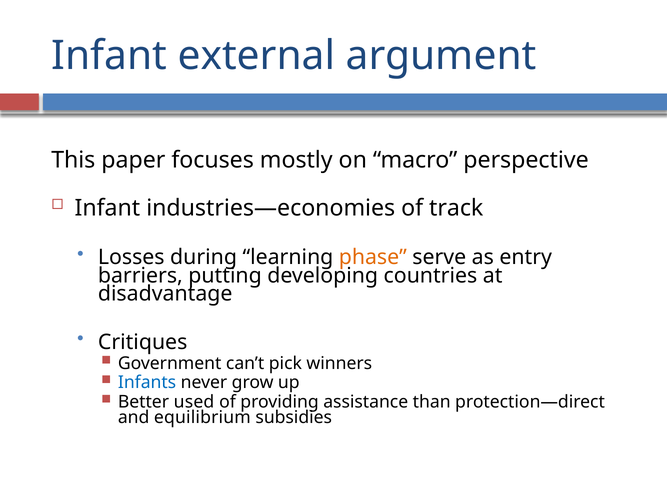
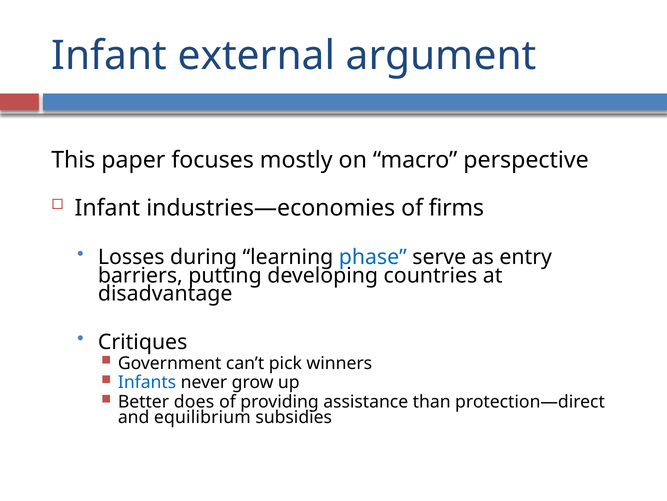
track: track -> firms
phase colour: orange -> blue
used: used -> does
